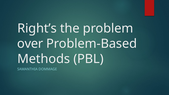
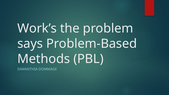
Right’s: Right’s -> Work’s
over: over -> says
